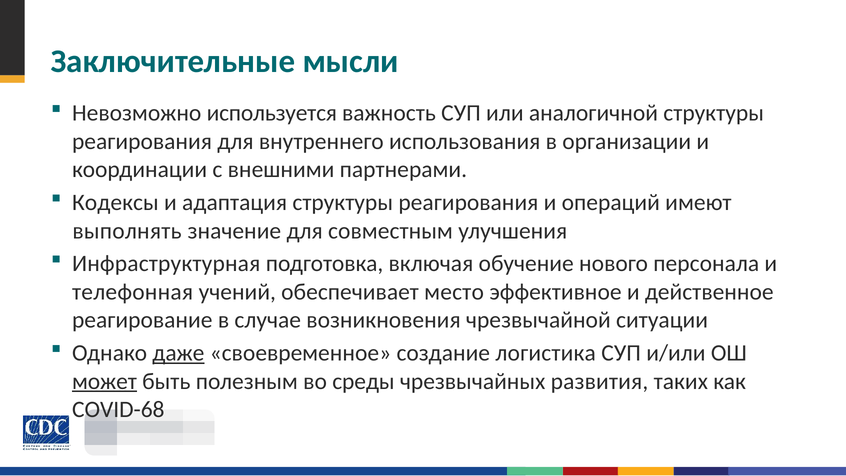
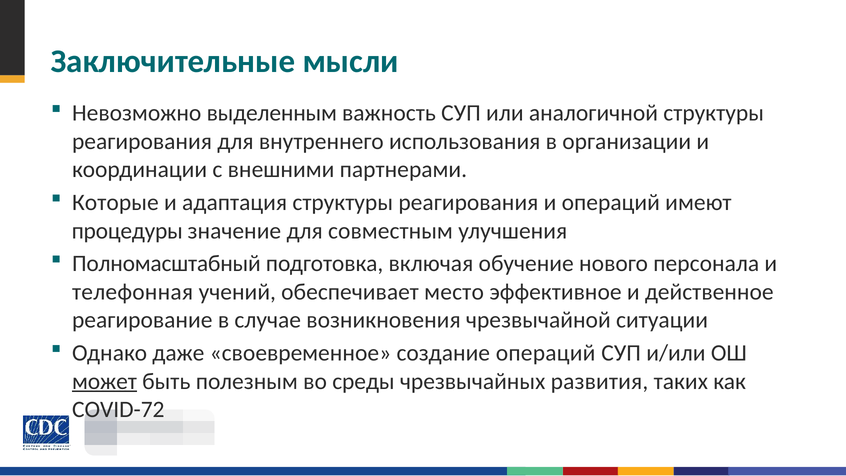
используется: используется -> выделенным
Кодексы: Кодексы -> Которые
выполнять: выполнять -> процедуры
Инфраструктурная: Инфраструктурная -> Полномасштабный
даже underline: present -> none
создание логистика: логистика -> операций
COVID-68: COVID-68 -> COVID-72
